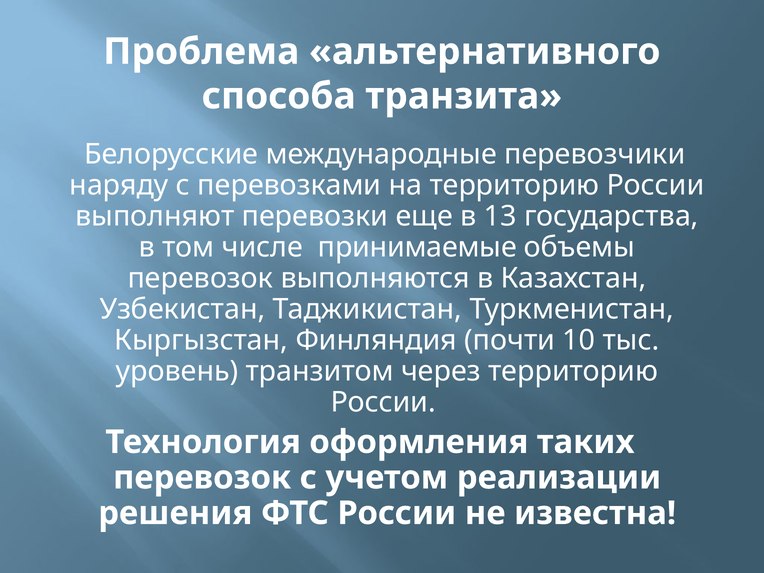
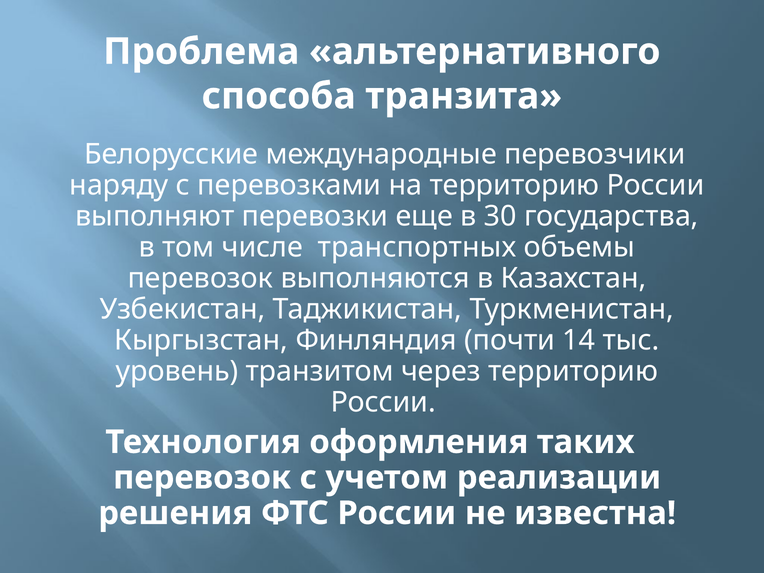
13: 13 -> 30
принимаемые: принимаемые -> транспортных
10: 10 -> 14
